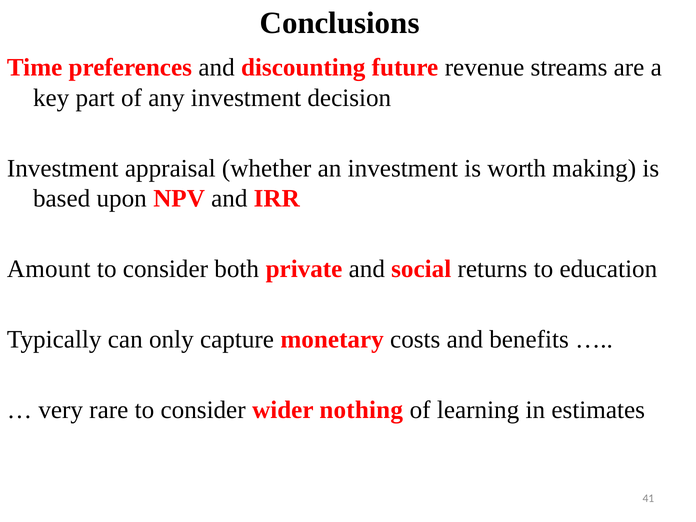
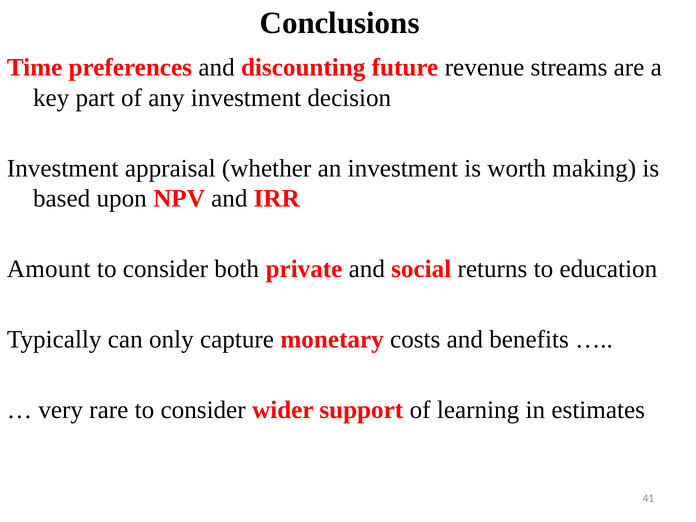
nothing: nothing -> support
